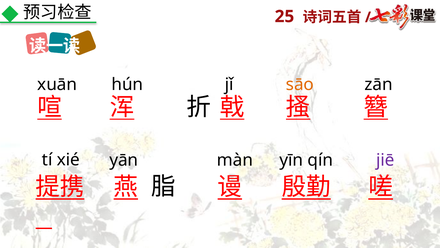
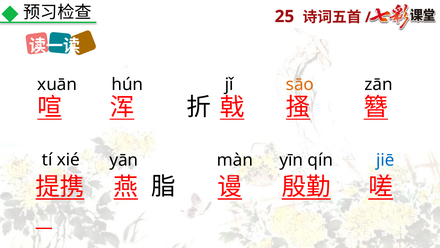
jiē colour: purple -> blue
